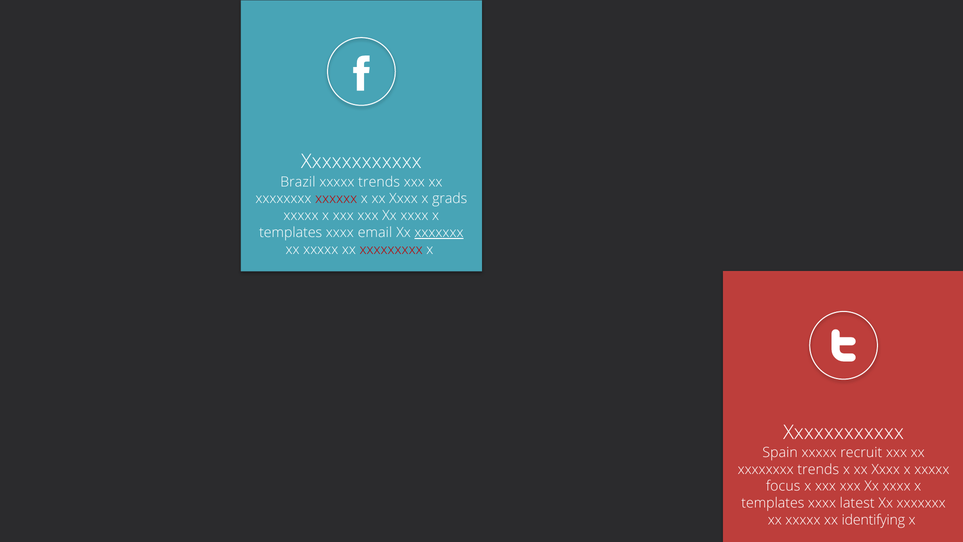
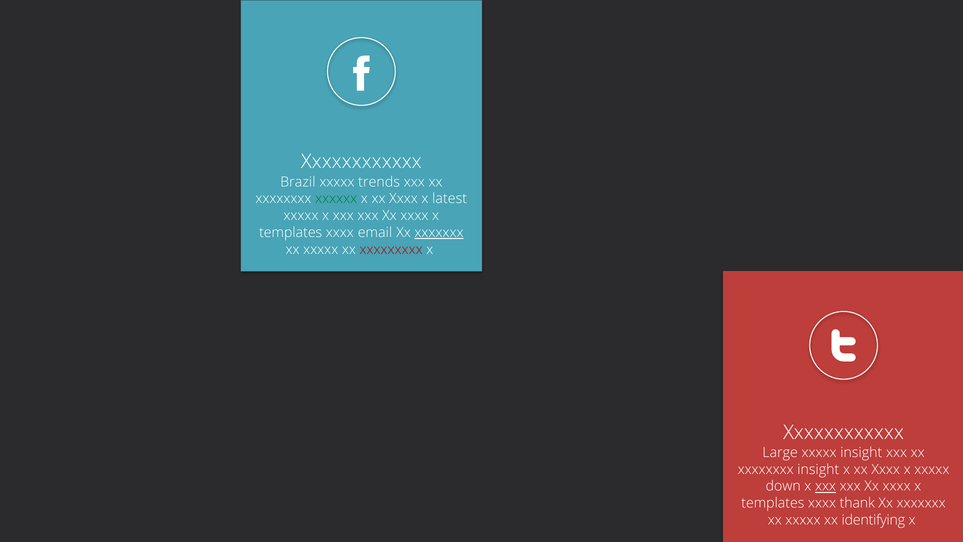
xxxxxx colour: red -> green
grads: grads -> latest
Spain: Spain -> Large
xxxxx recruit: recruit -> insight
xxxxxxxx trends: trends -> insight
focus: focus -> down
xxx at (826, 486) underline: none -> present
latest: latest -> thank
